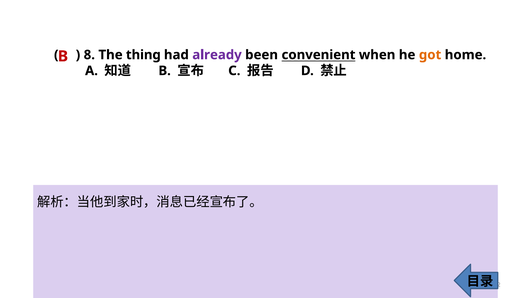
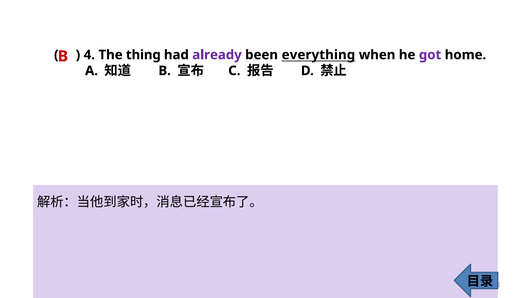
8: 8 -> 4
convenient: convenient -> everything
got colour: orange -> purple
